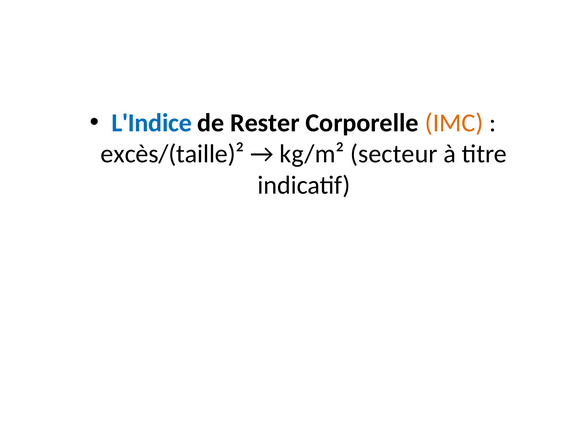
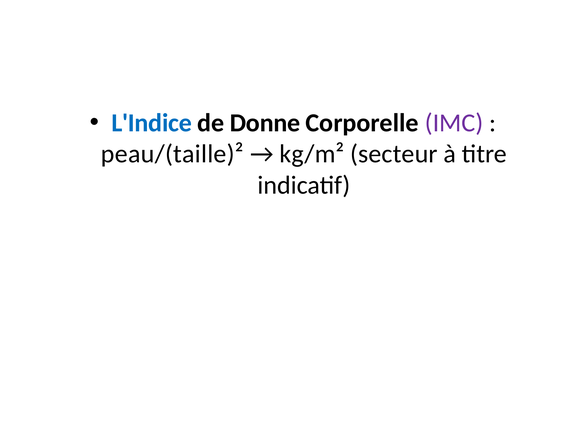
Rester: Rester -> Donne
IMC colour: orange -> purple
excès/(taille)²: excès/(taille)² -> peau/(taille)²
